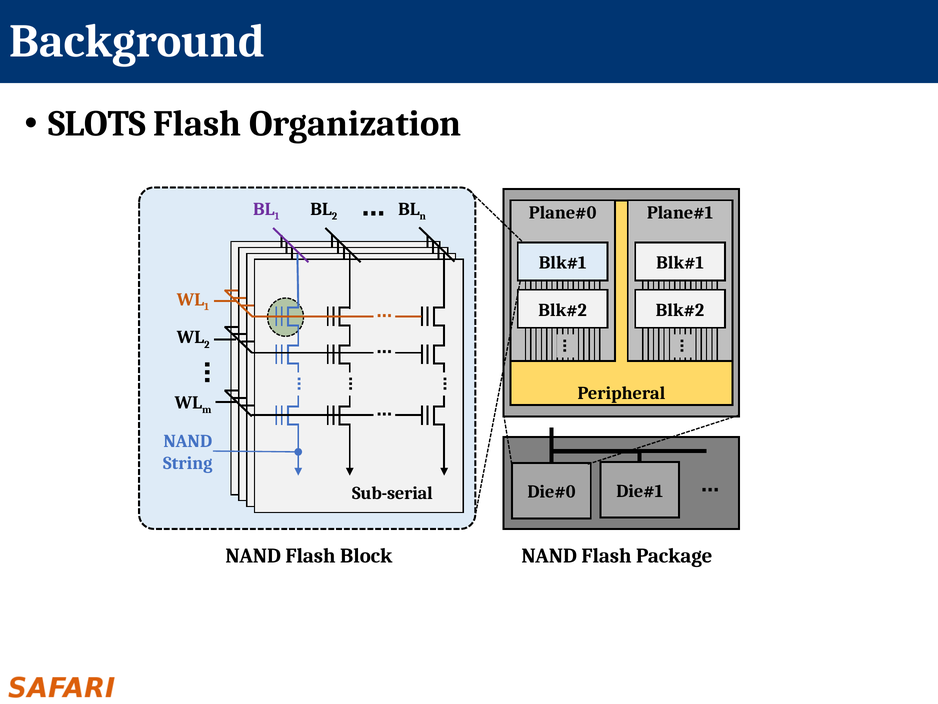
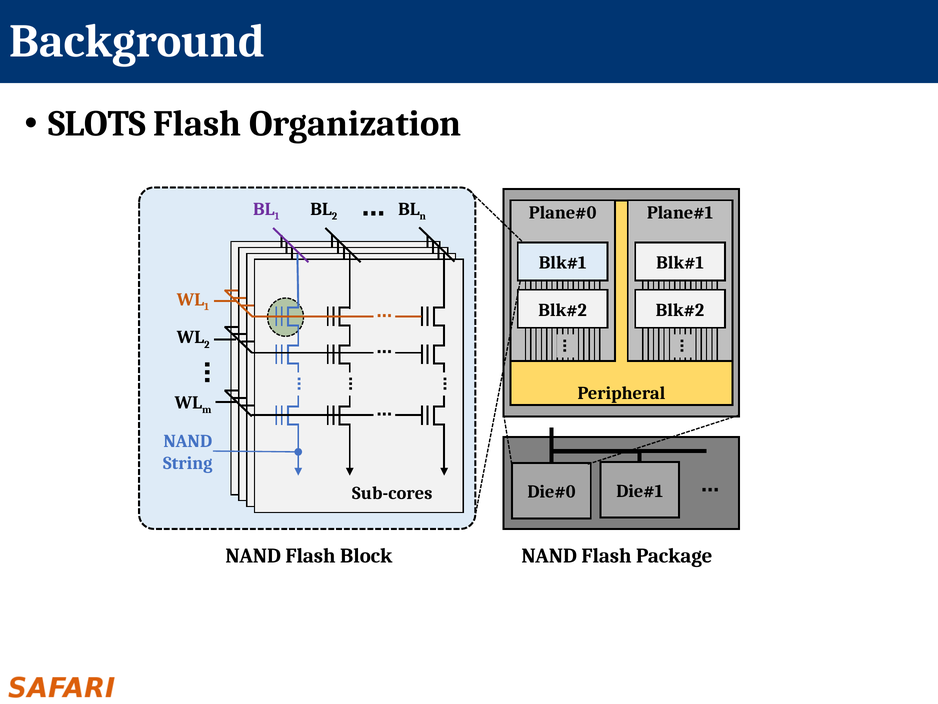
Sub-serial: Sub-serial -> Sub-cores
